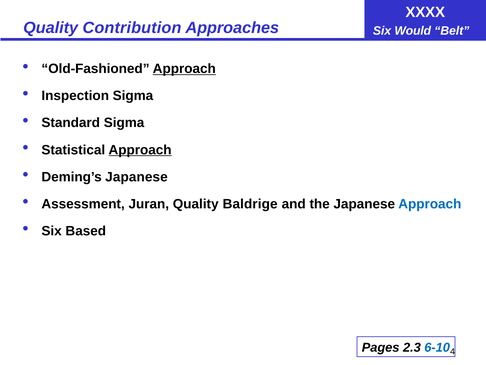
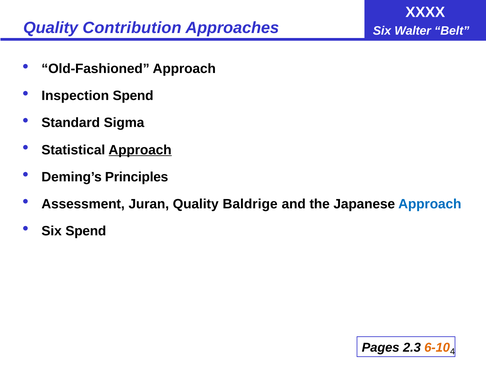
Would: Would -> Walter
Approach at (184, 69) underline: present -> none
Inspection Sigma: Sigma -> Spend
Deming’s Japanese: Japanese -> Principles
Six Based: Based -> Spend
6-10 colour: blue -> orange
